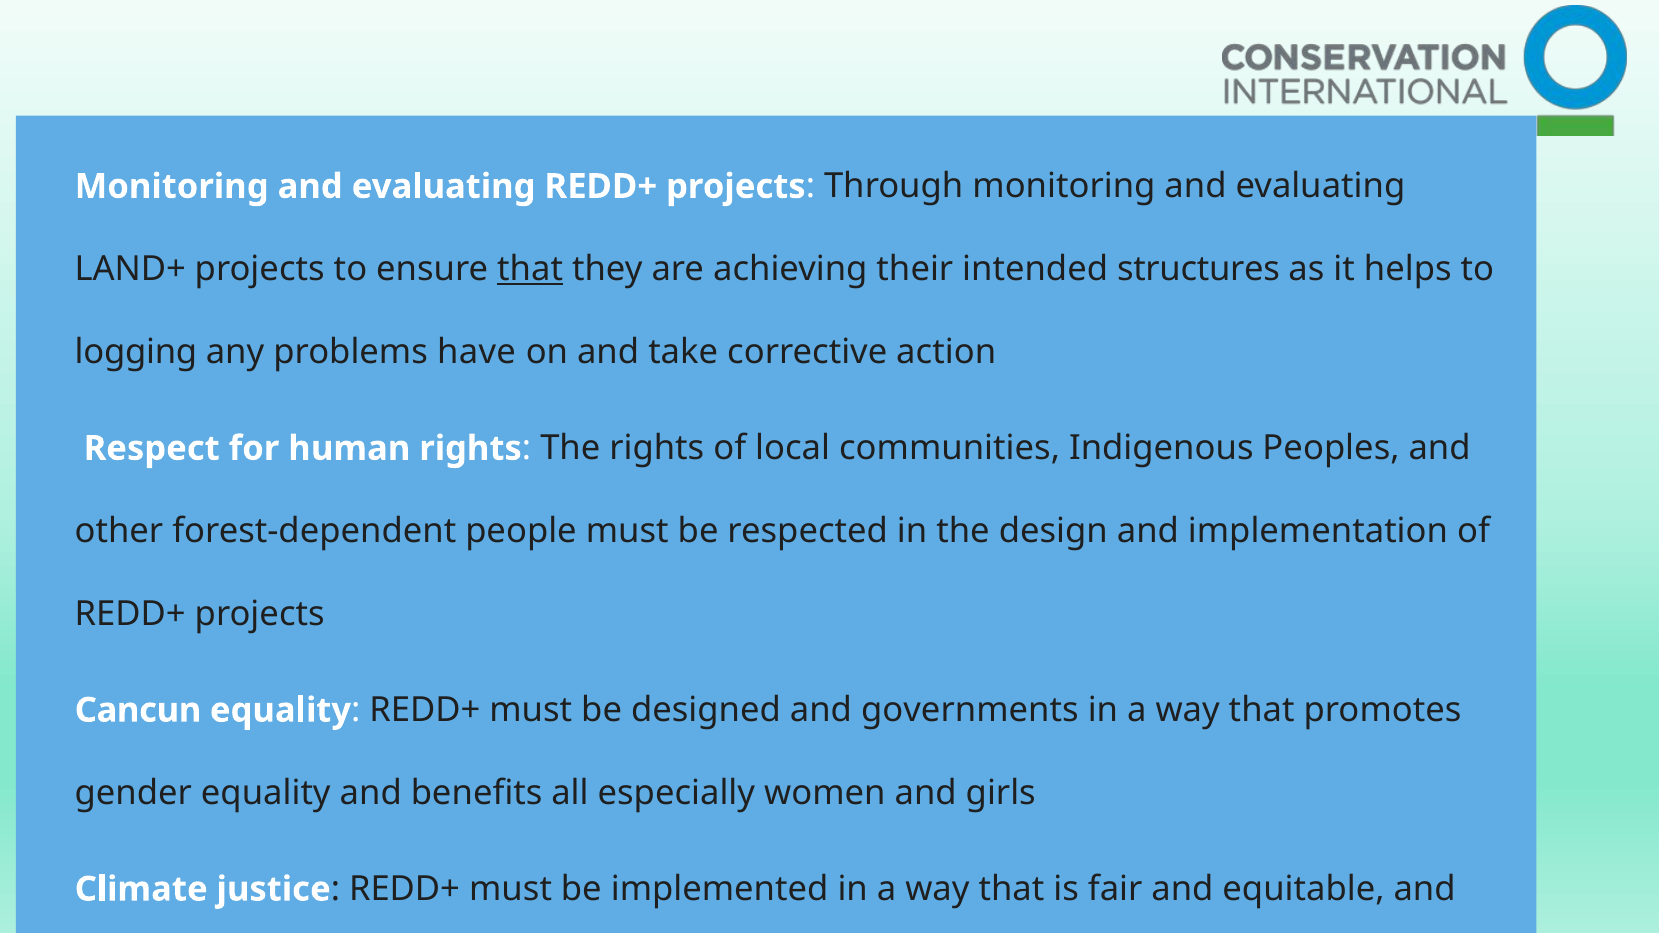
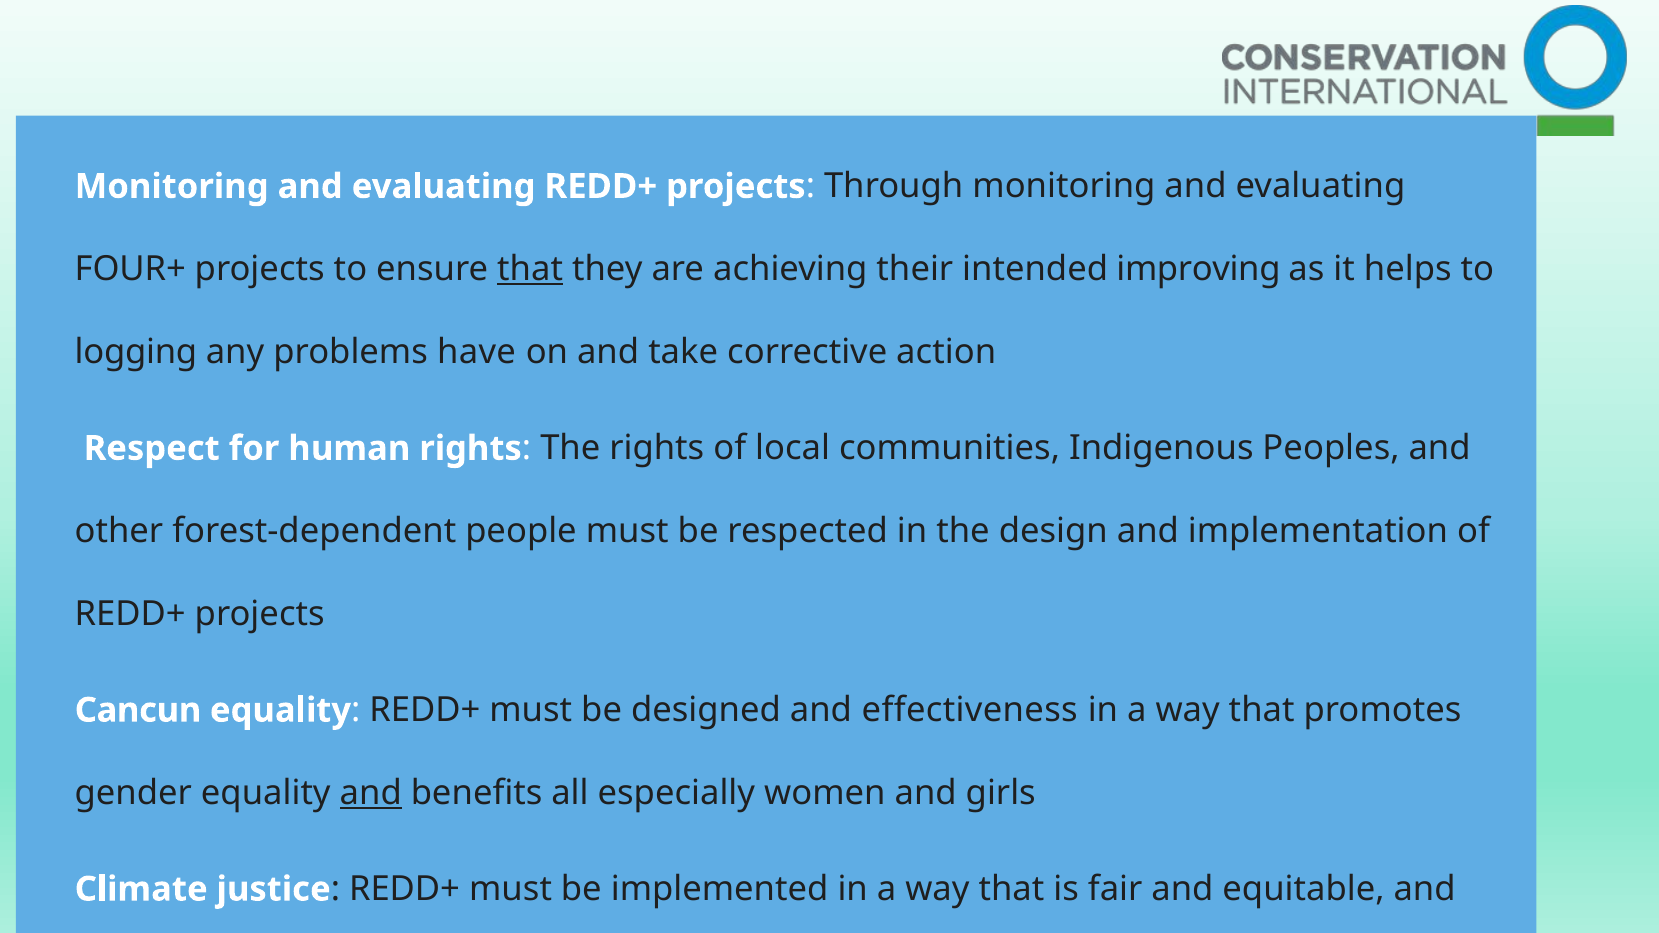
LAND+: LAND+ -> FOUR+
structures: structures -> improving
governments: governments -> effectiveness
and at (371, 793) underline: none -> present
